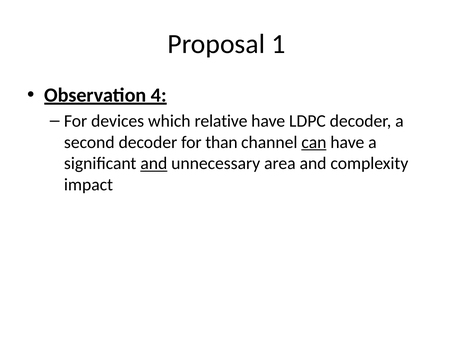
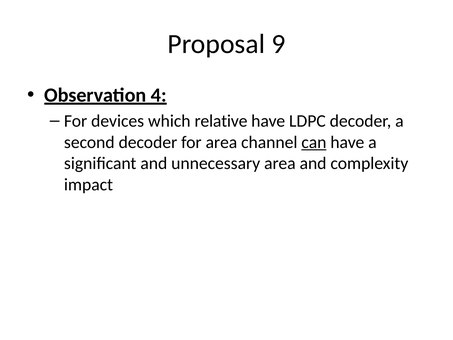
1: 1 -> 9
for than: than -> area
and at (154, 163) underline: present -> none
